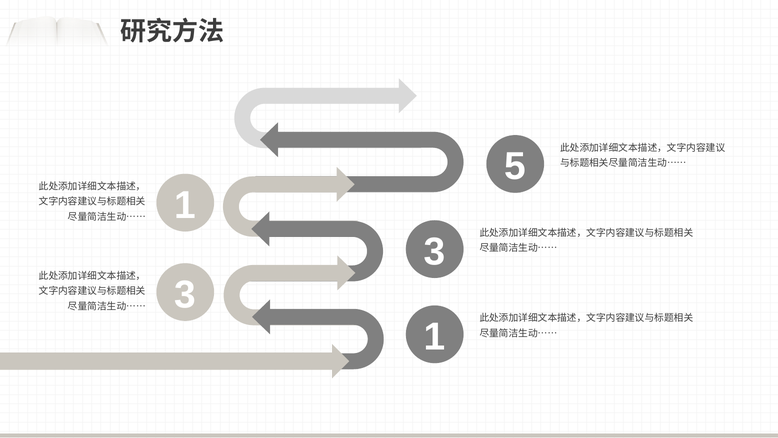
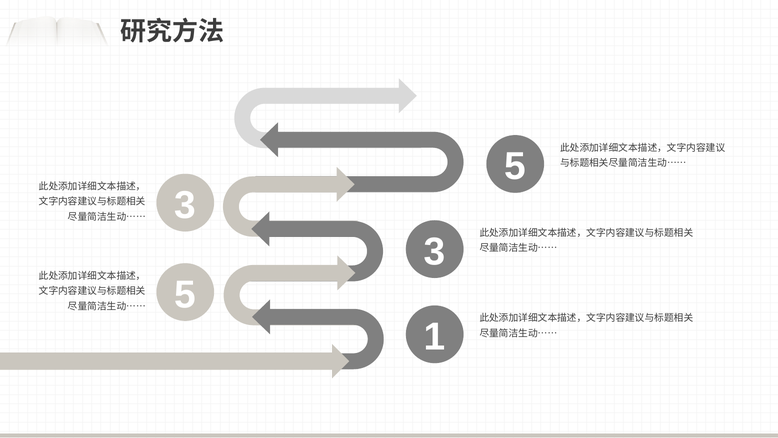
1 at (185, 205): 1 -> 3
3 at (185, 294): 3 -> 5
